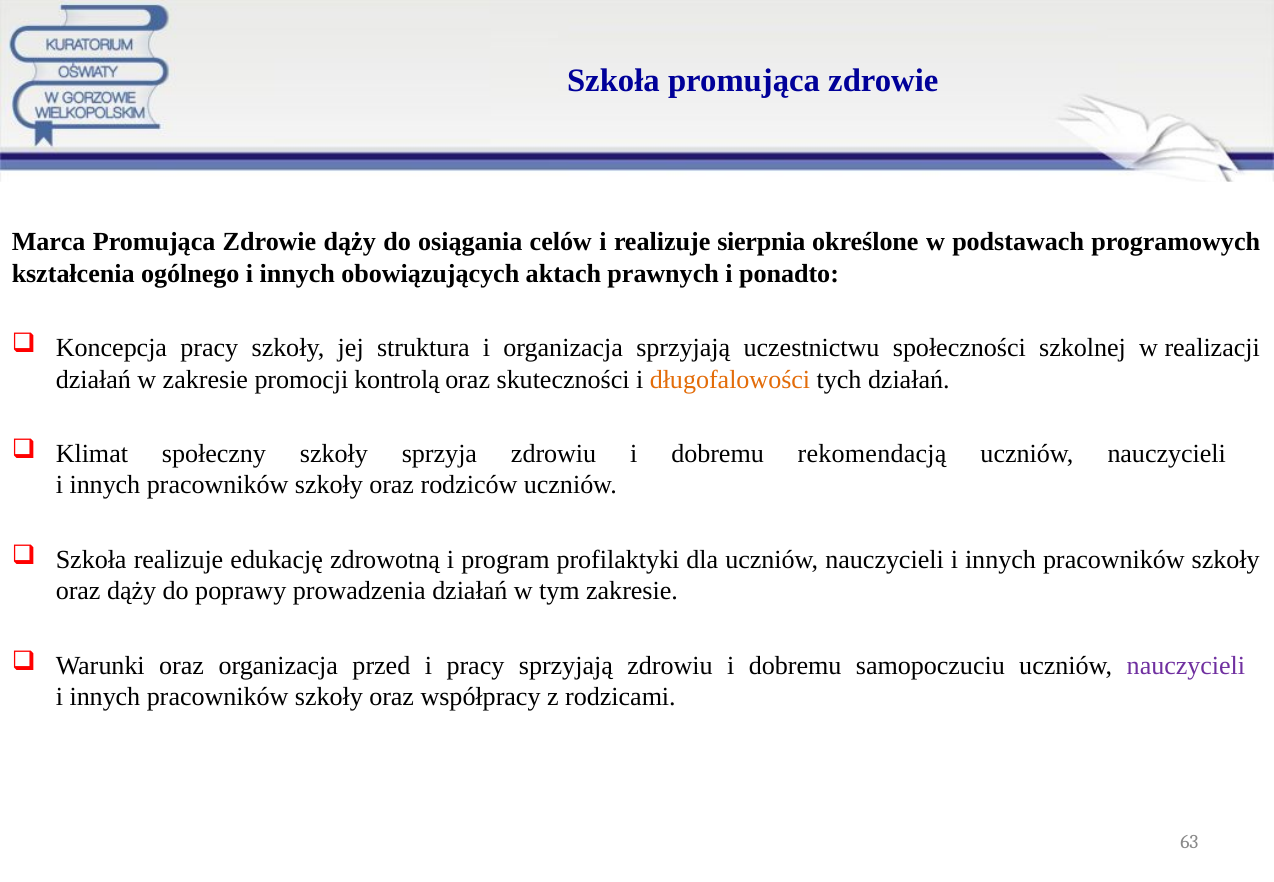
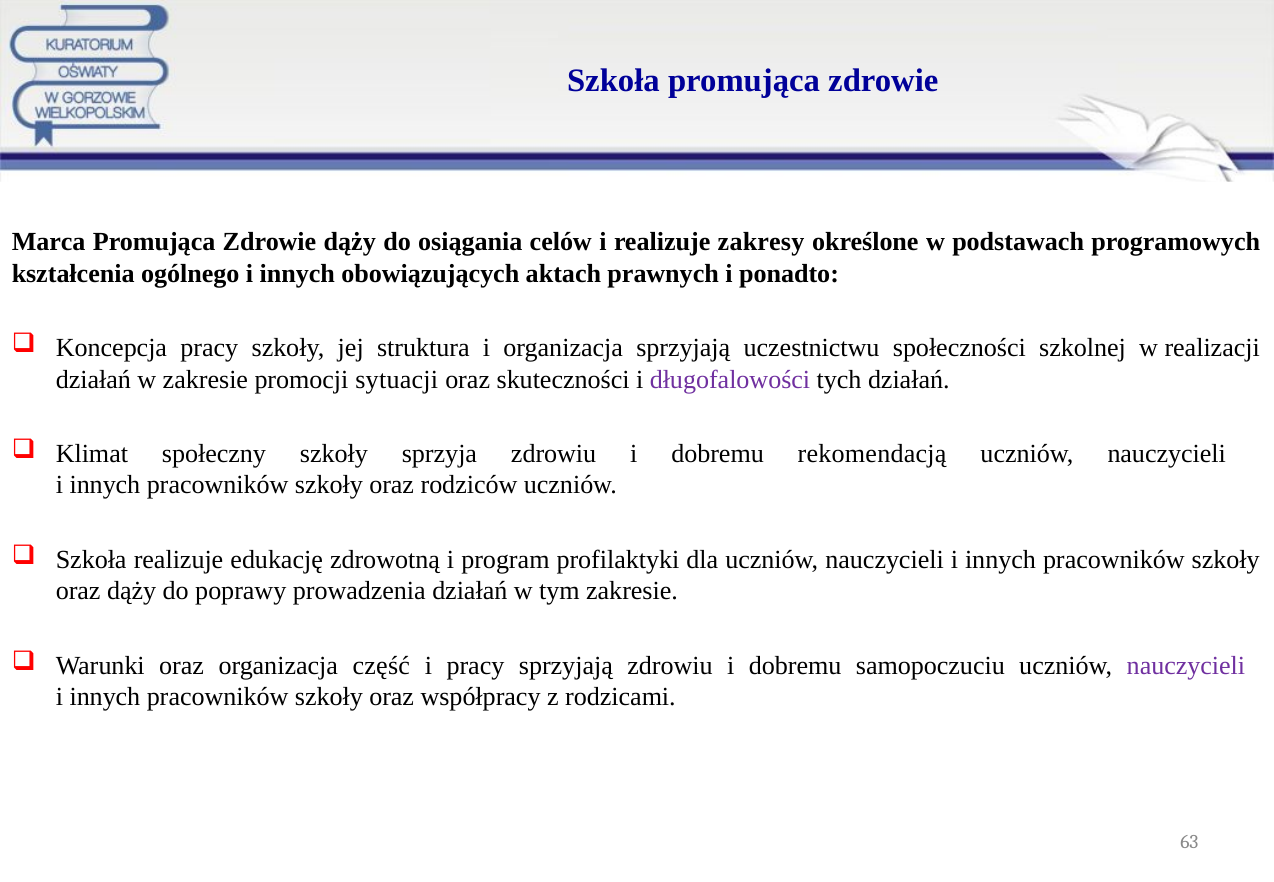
sierpnia: sierpnia -> zakresy
kontrolą: kontrolą -> sytuacji
długofalowości colour: orange -> purple
przed: przed -> część
